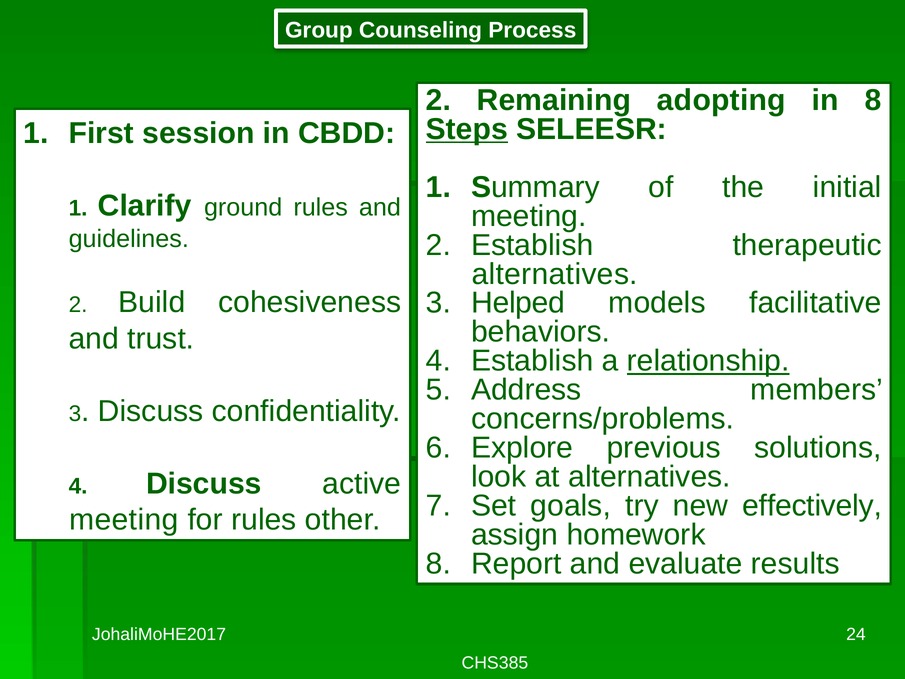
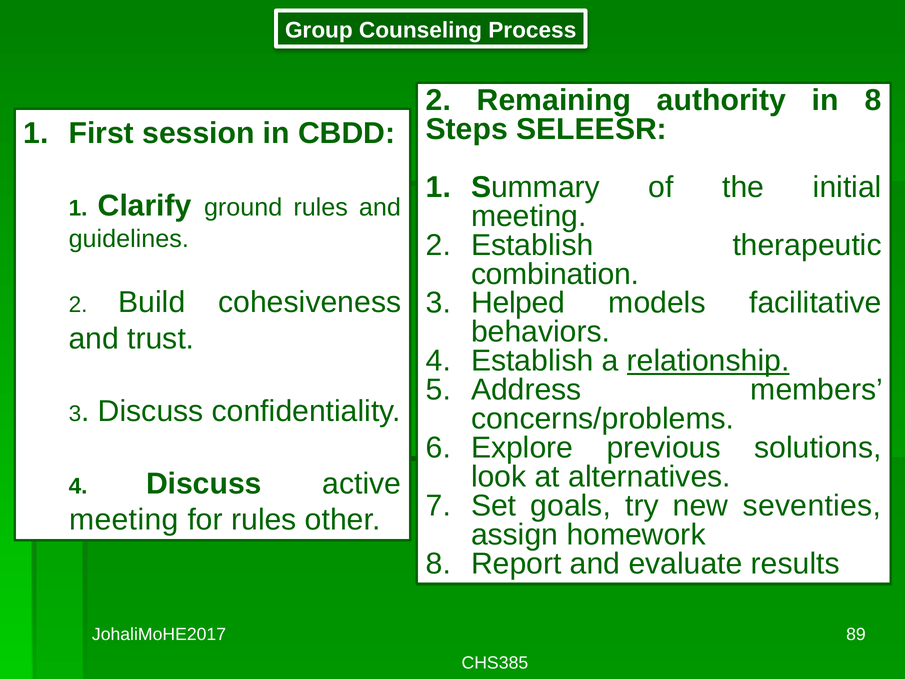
adopting: adopting -> authority
Steps underline: present -> none
alternatives at (555, 274): alternatives -> combination
effectively: effectively -> seventies
24: 24 -> 89
